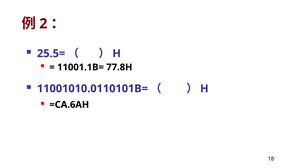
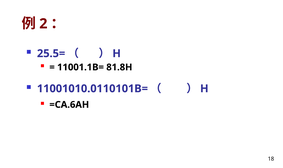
77.8H: 77.8H -> 81.8H
